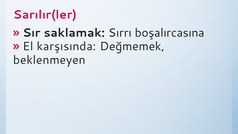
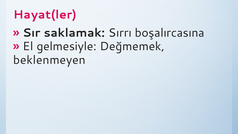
Sarılır(ler: Sarılır(ler -> Hayat(ler
karşısında: karşısında -> gelmesiyle
